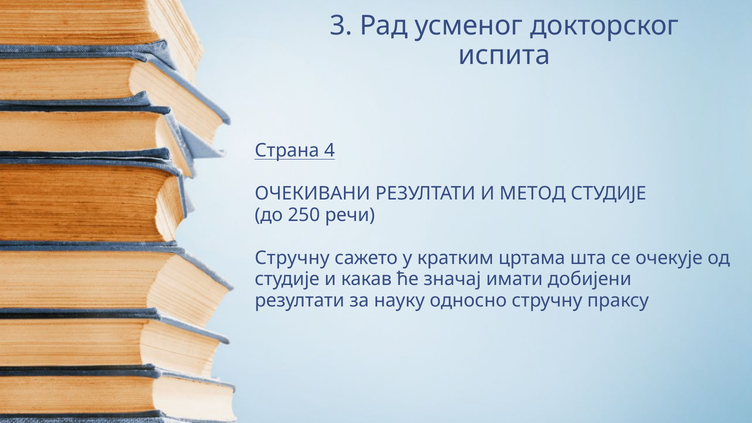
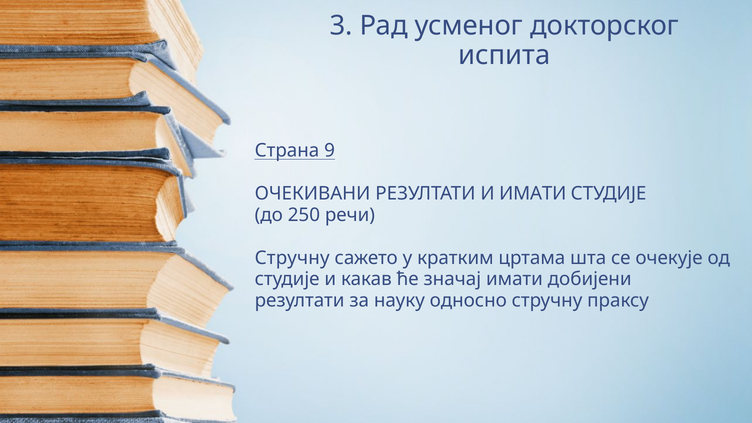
4: 4 -> 9
И МЕТОД: МЕТОД -> ИМАТИ
